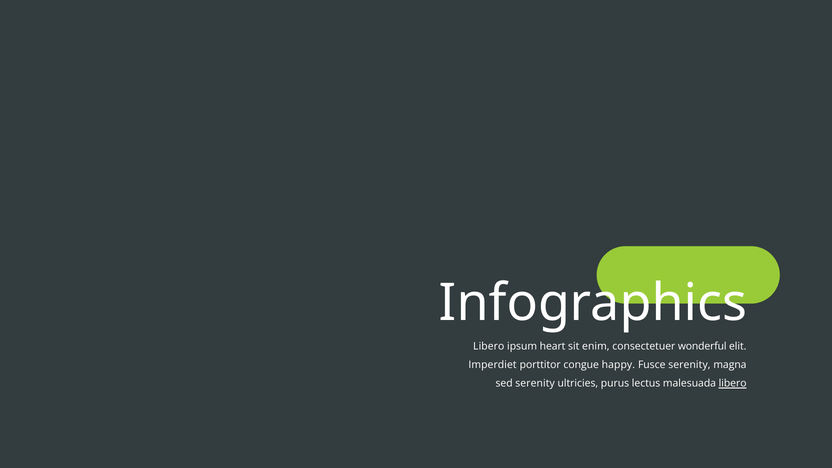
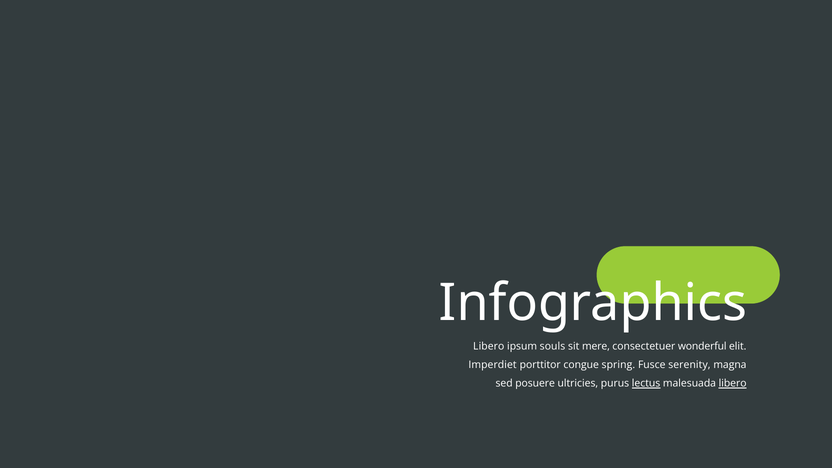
heart: heart -> souls
enim: enim -> mere
happy: happy -> spring
sed serenity: serenity -> posuere
lectus underline: none -> present
